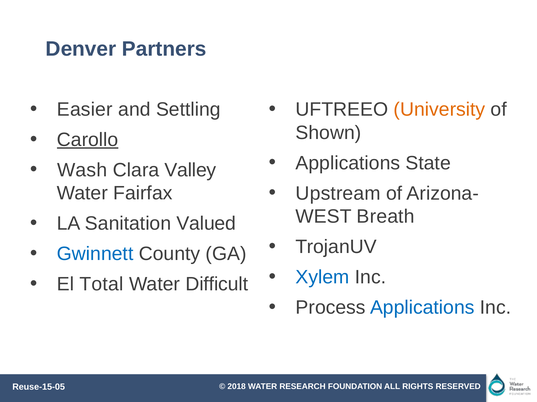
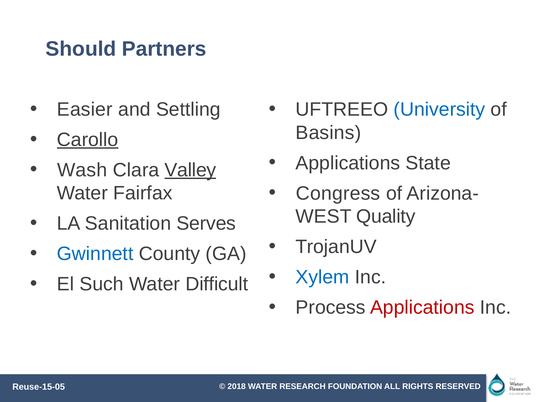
Denver: Denver -> Should
University colour: orange -> blue
Shown: Shown -> Basins
Valley underline: none -> present
Upstream: Upstream -> Congress
Breath: Breath -> Quality
Valued: Valued -> Serves
Total: Total -> Such
Applications at (422, 308) colour: blue -> red
